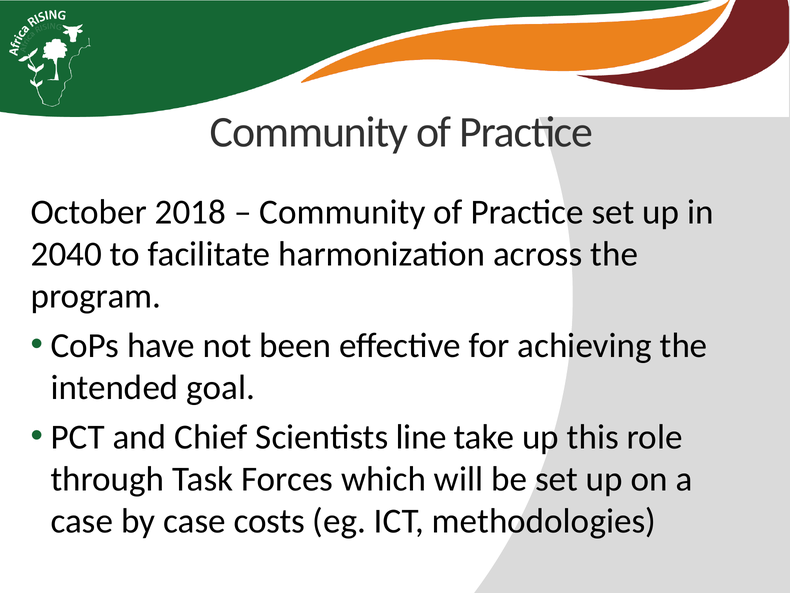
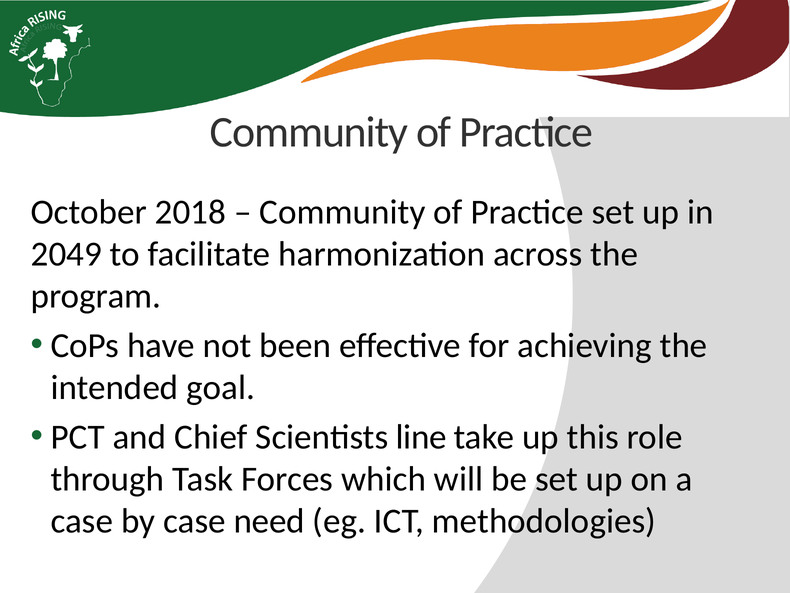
2040: 2040 -> 2049
costs: costs -> need
